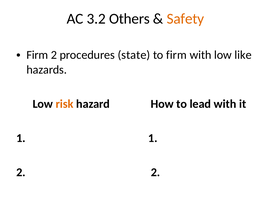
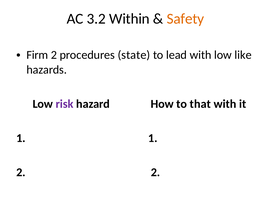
Others: Others -> Within
to firm: firm -> lead
risk colour: orange -> purple
lead: lead -> that
